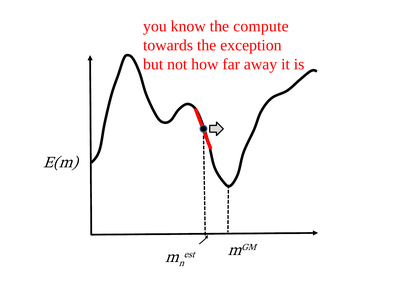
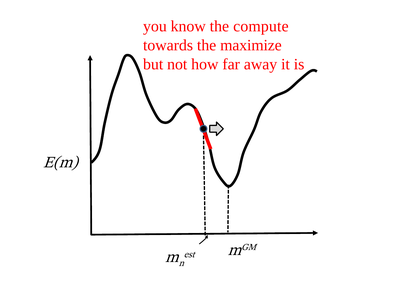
exception: exception -> maximize
